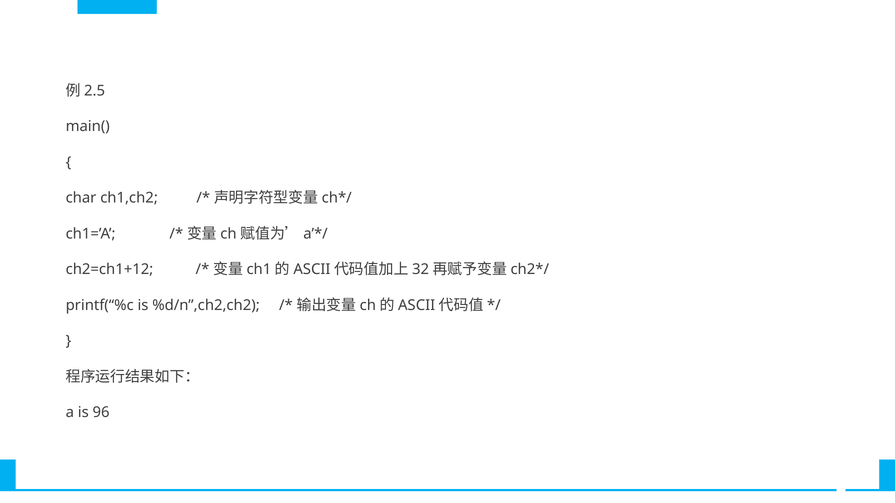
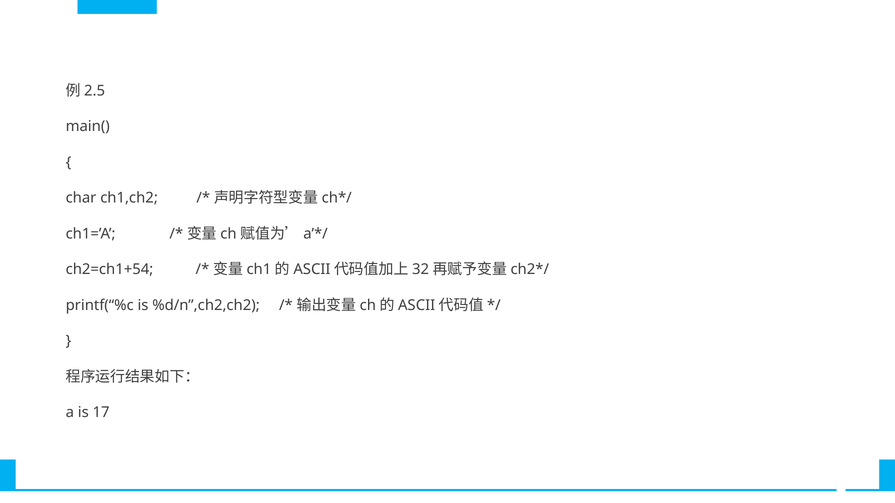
ch2=ch1+12: ch2=ch1+12 -> ch2=ch1+54
96: 96 -> 17
